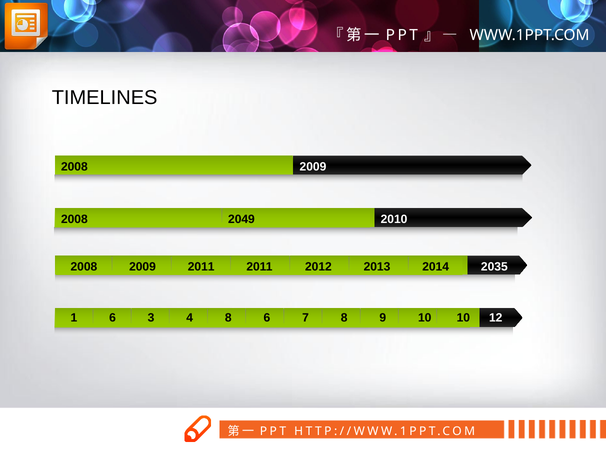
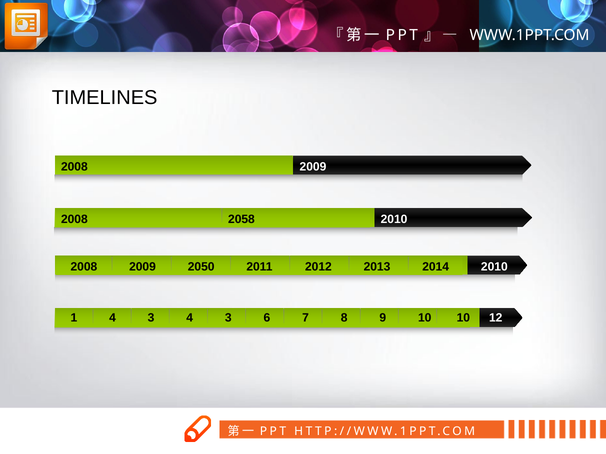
2049: 2049 -> 2058
2008 2011: 2011 -> 2050
2014 2035: 2035 -> 2010
1 6: 6 -> 4
3 4 8: 8 -> 3
